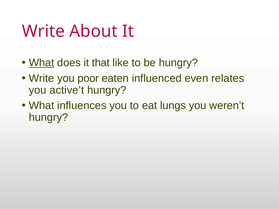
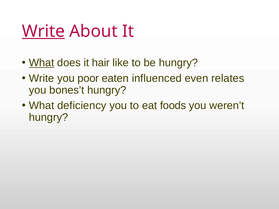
Write at (43, 31) underline: none -> present
that: that -> hair
active’t: active’t -> bones’t
influences: influences -> deficiency
lungs: lungs -> foods
